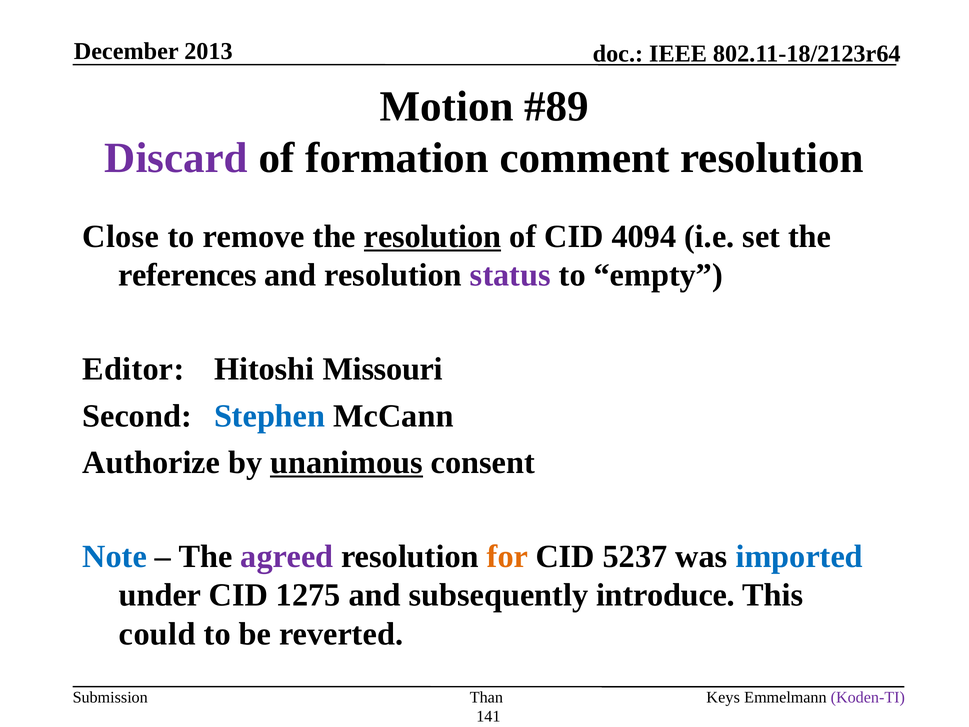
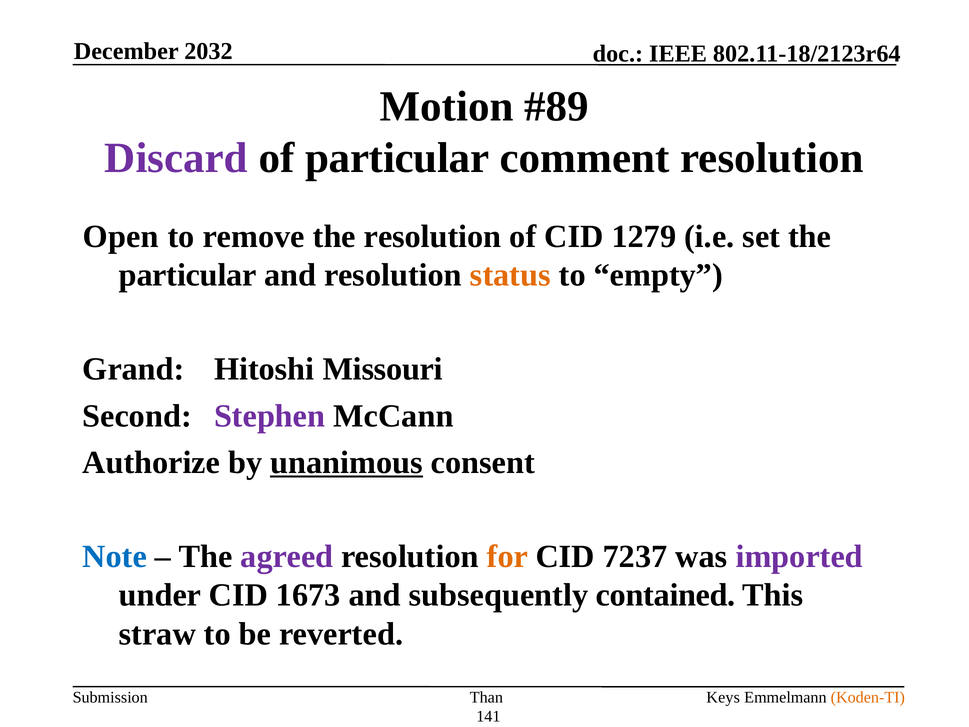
2013: 2013 -> 2032
of formation: formation -> particular
Close: Close -> Open
resolution at (433, 236) underline: present -> none
4094: 4094 -> 1279
references at (188, 275): references -> particular
status colour: purple -> orange
Editor: Editor -> Grand
Stephen colour: blue -> purple
5237: 5237 -> 7237
imported colour: blue -> purple
1275: 1275 -> 1673
introduce: introduce -> contained
could: could -> straw
Koden-TI colour: purple -> orange
